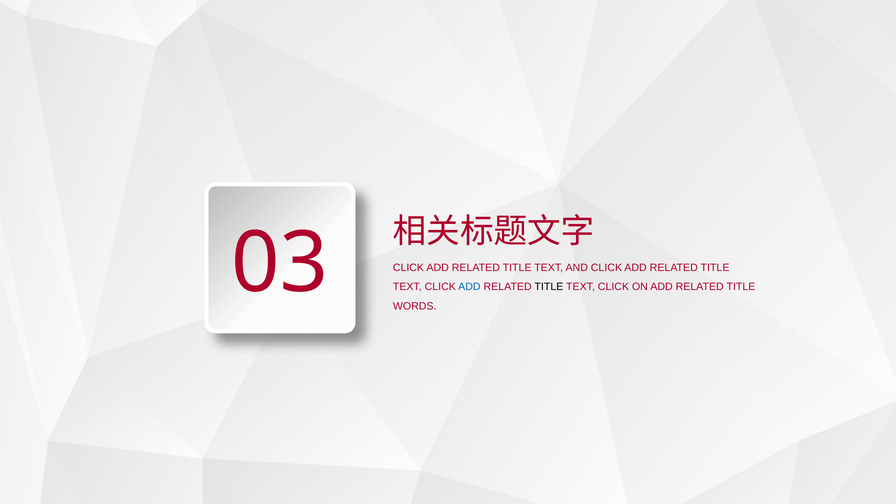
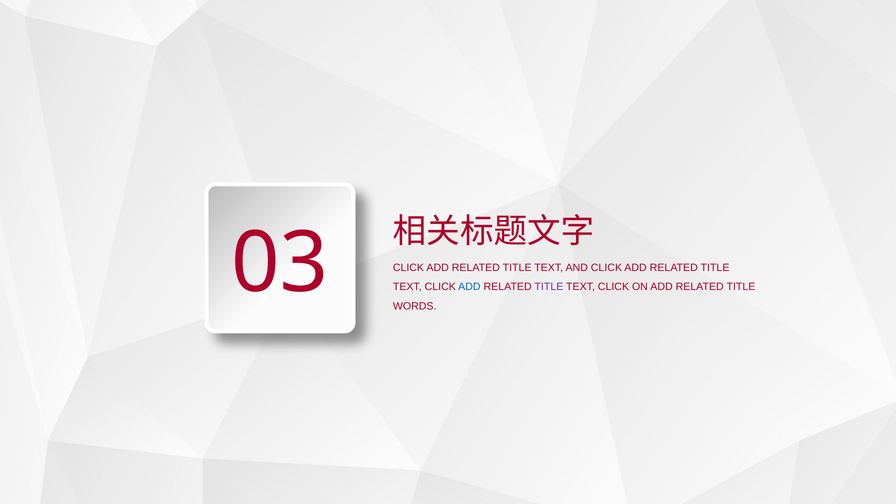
TITLE at (549, 287) colour: black -> purple
